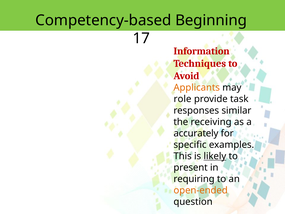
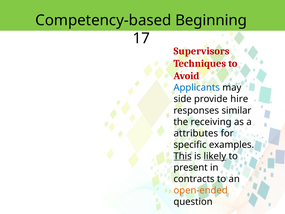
Information: Information -> Supervisors
Applicants colour: orange -> blue
role: role -> side
task: task -> hire
accurately: accurately -> attributes
This underline: none -> present
requiring: requiring -> contracts
